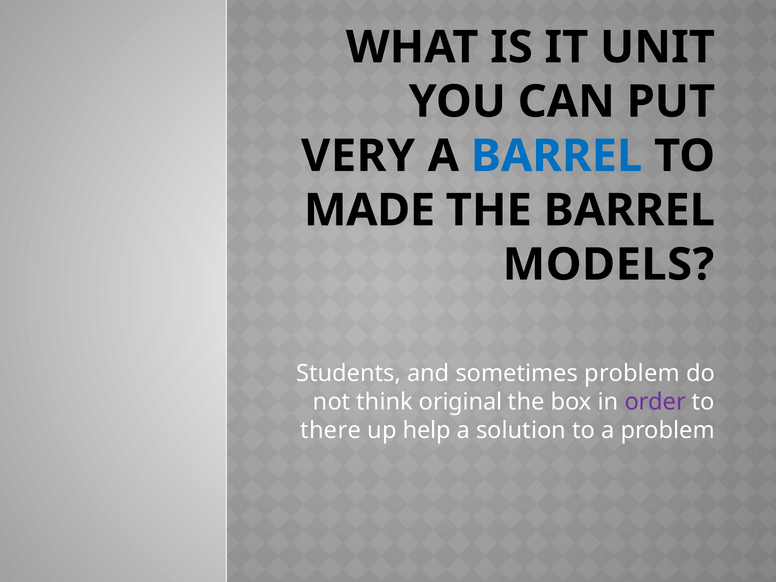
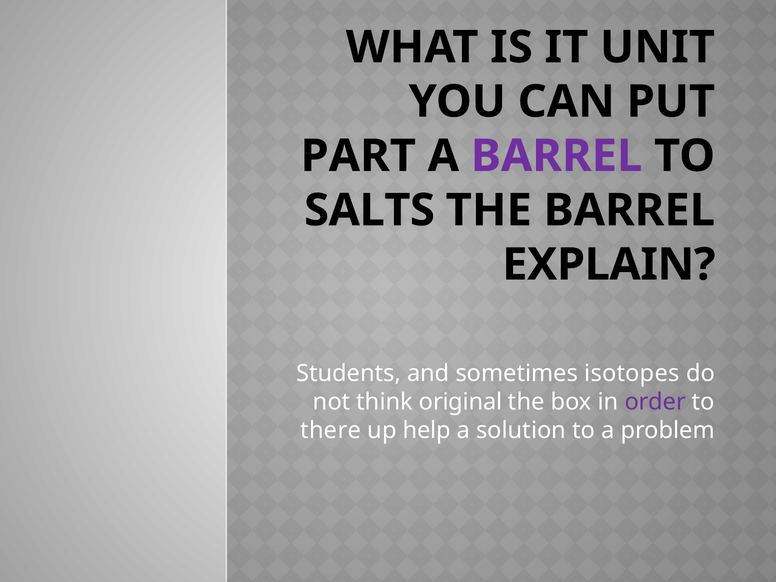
VERY: VERY -> PART
BARREL at (557, 156) colour: blue -> purple
MADE: MADE -> SALTS
MODELS: MODELS -> EXPLAIN
sometimes problem: problem -> isotopes
